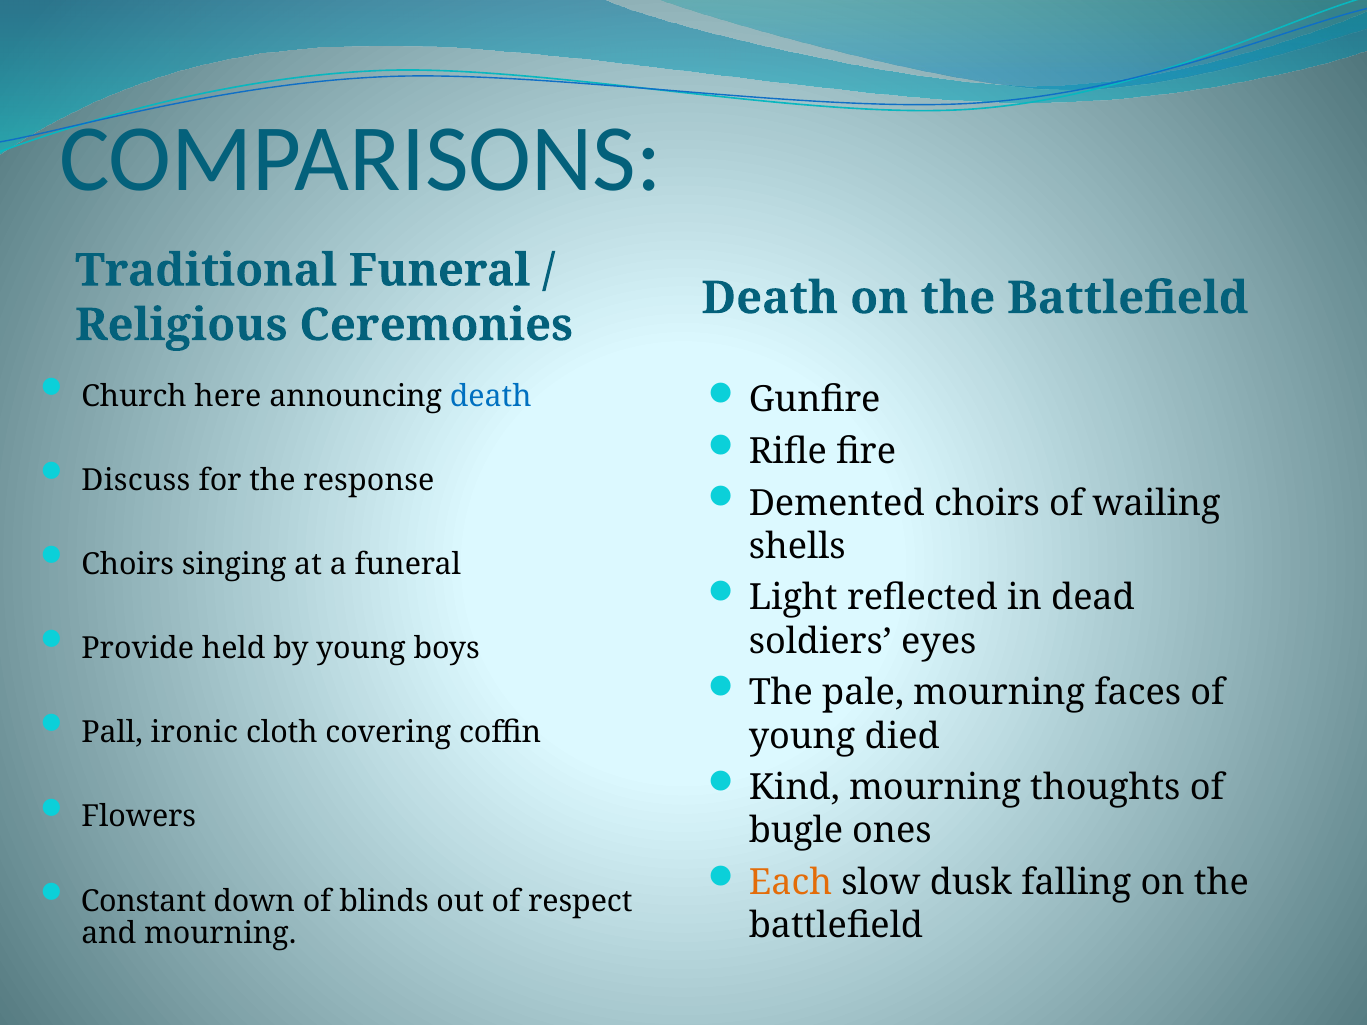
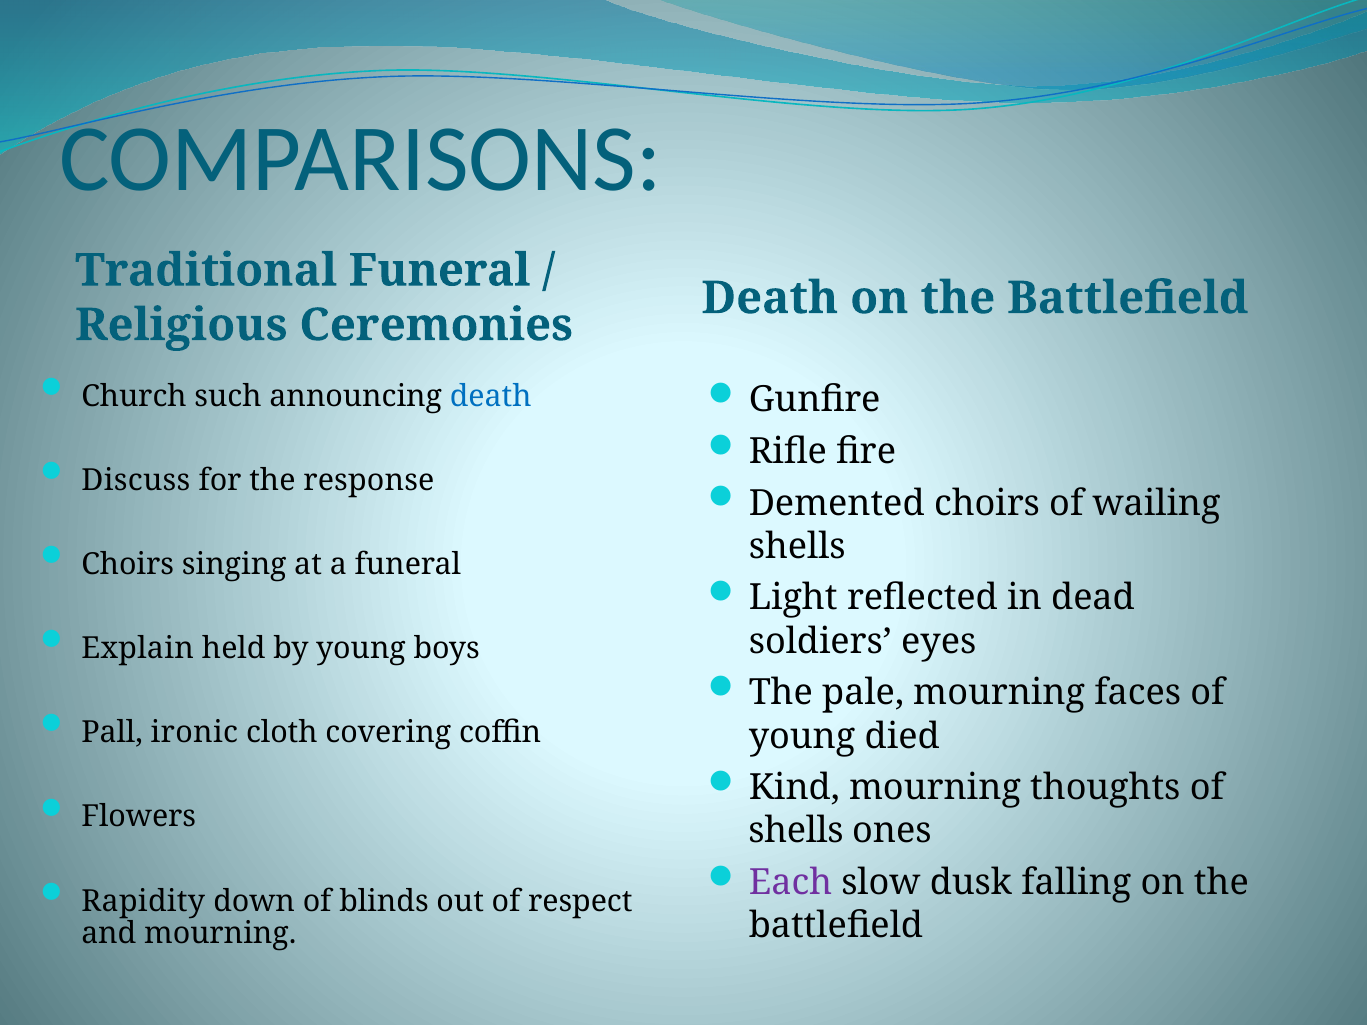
here: here -> such
Provide: Provide -> Explain
bugle at (796, 831): bugle -> shells
Each colour: orange -> purple
Constant: Constant -> Rapidity
